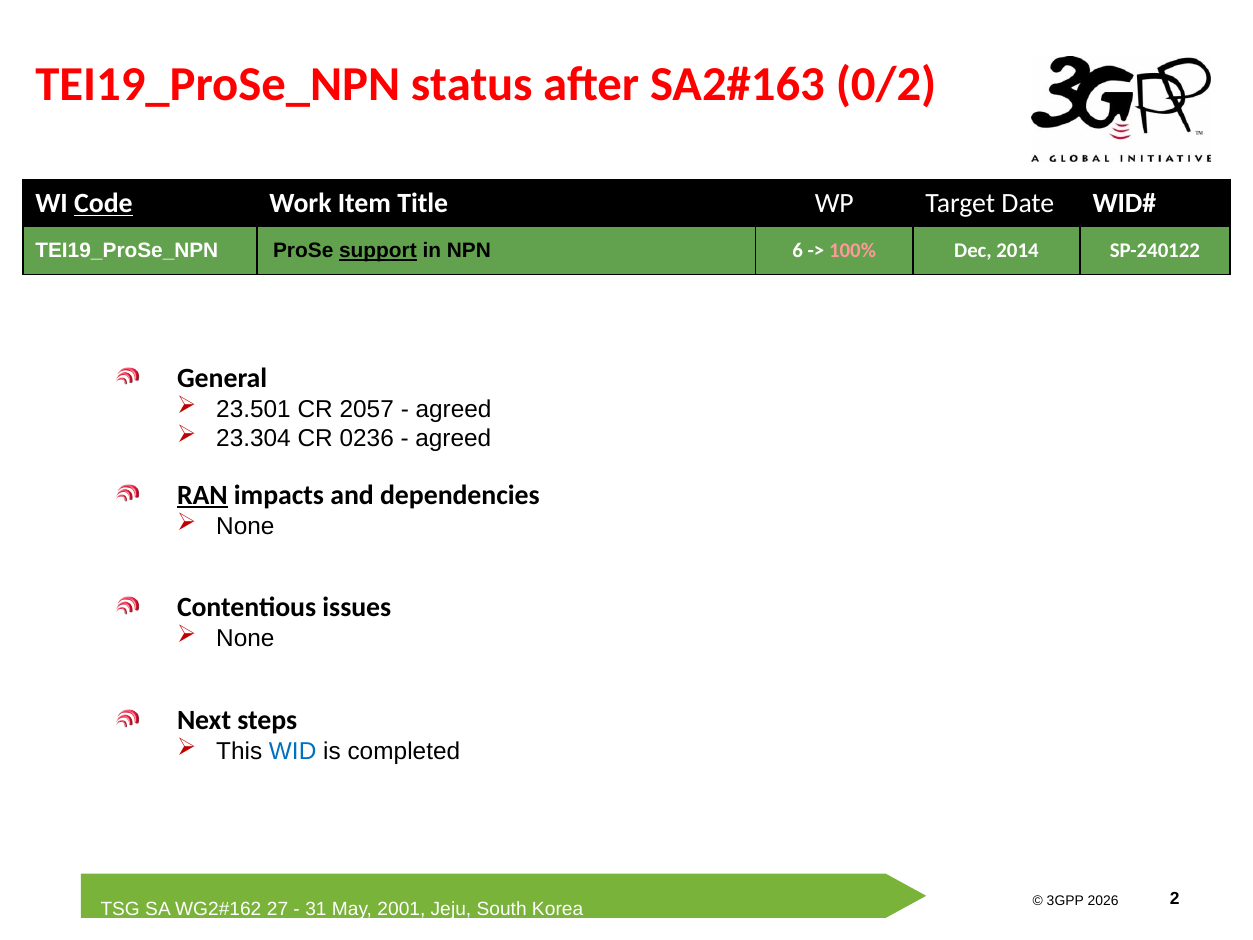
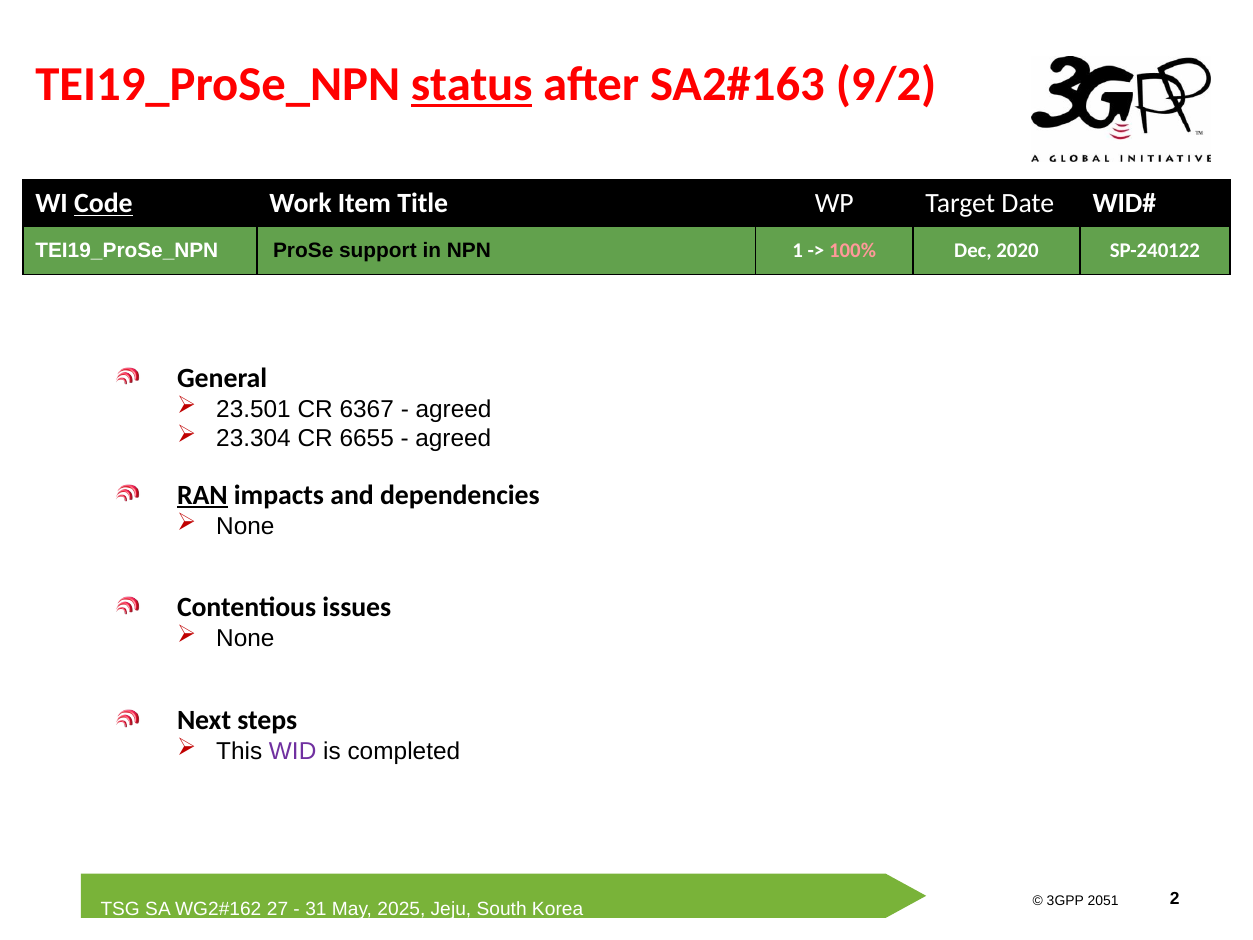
status underline: none -> present
0/2: 0/2 -> 9/2
support underline: present -> none
6: 6 -> 1
2014: 2014 -> 2020
2057: 2057 -> 6367
0236: 0236 -> 6655
WID colour: blue -> purple
2026: 2026 -> 2051
2001: 2001 -> 2025
